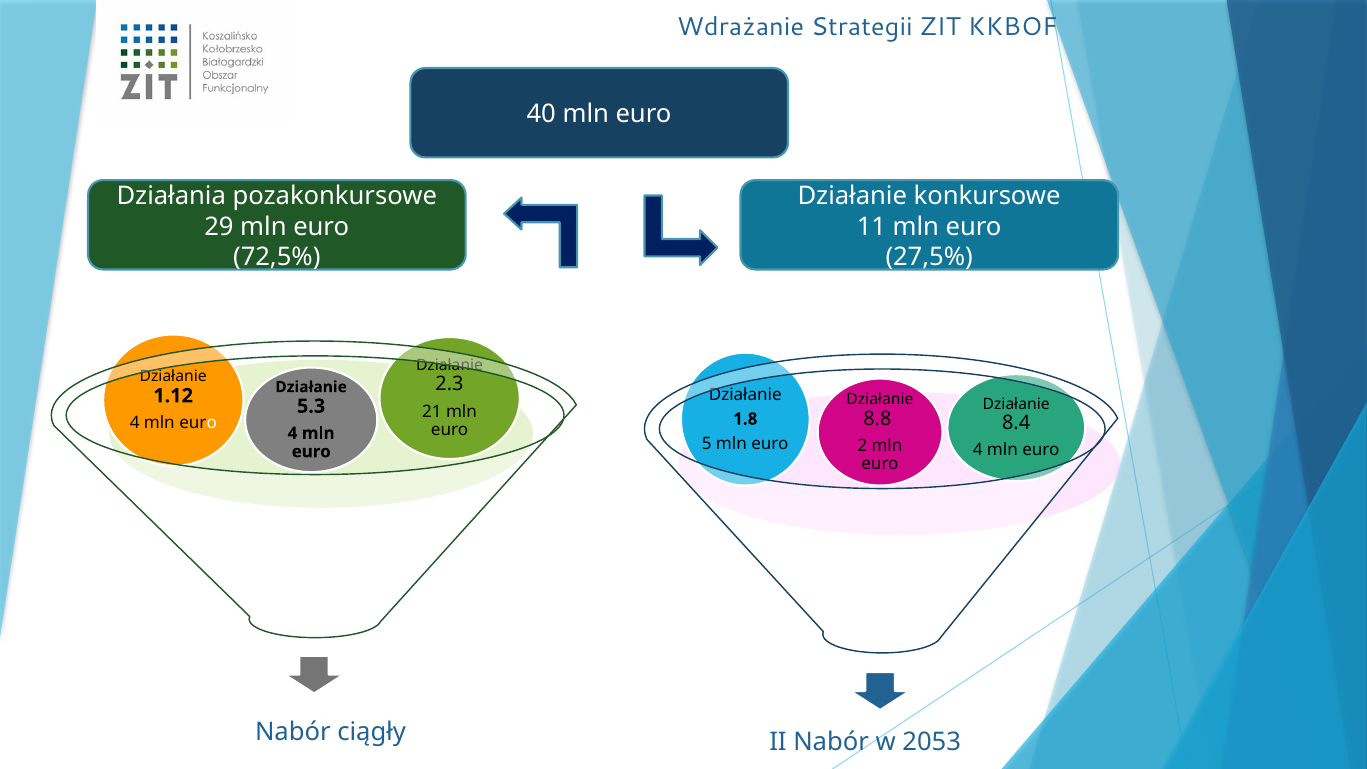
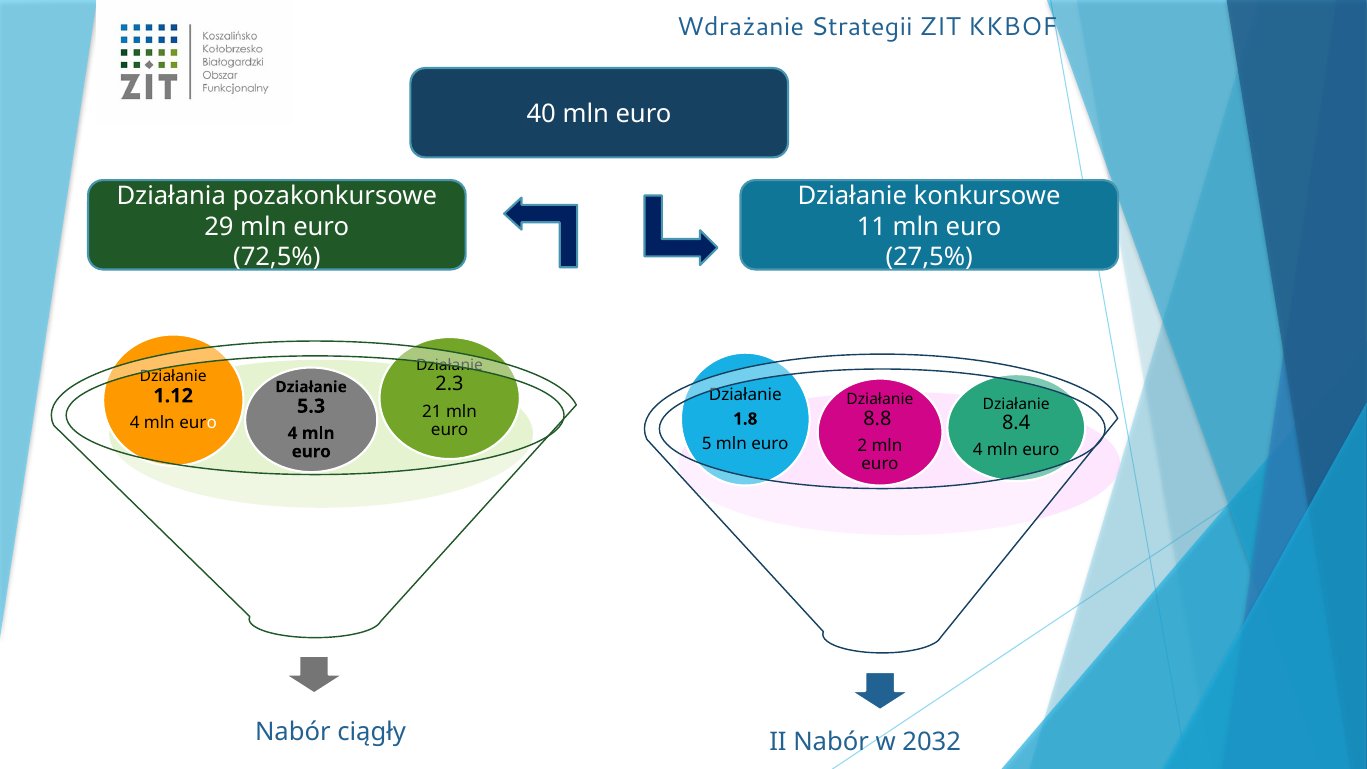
2053: 2053 -> 2032
